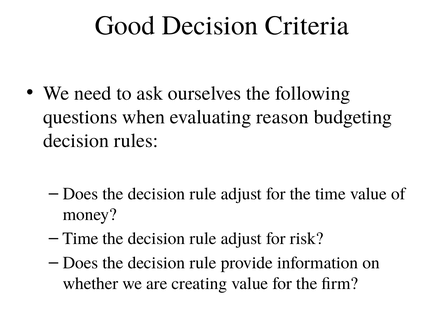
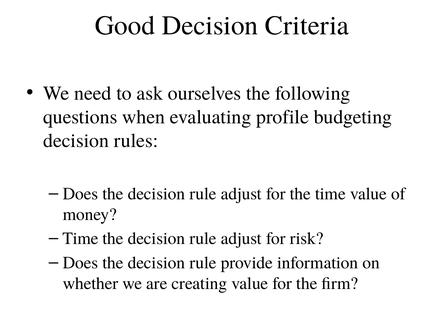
reason: reason -> profile
